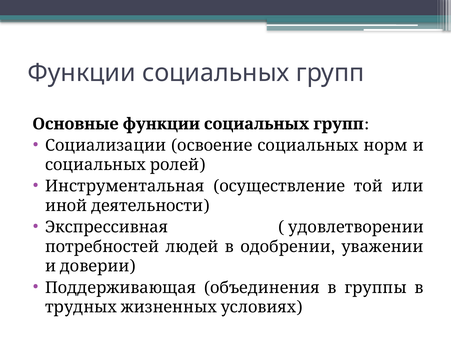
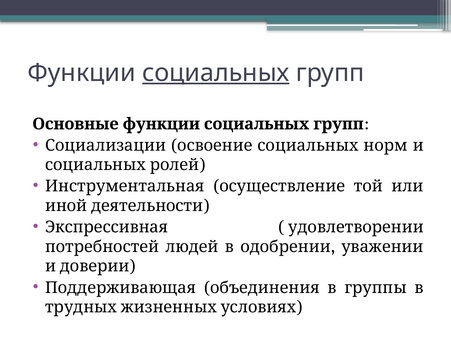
социальных at (216, 73) underline: none -> present
